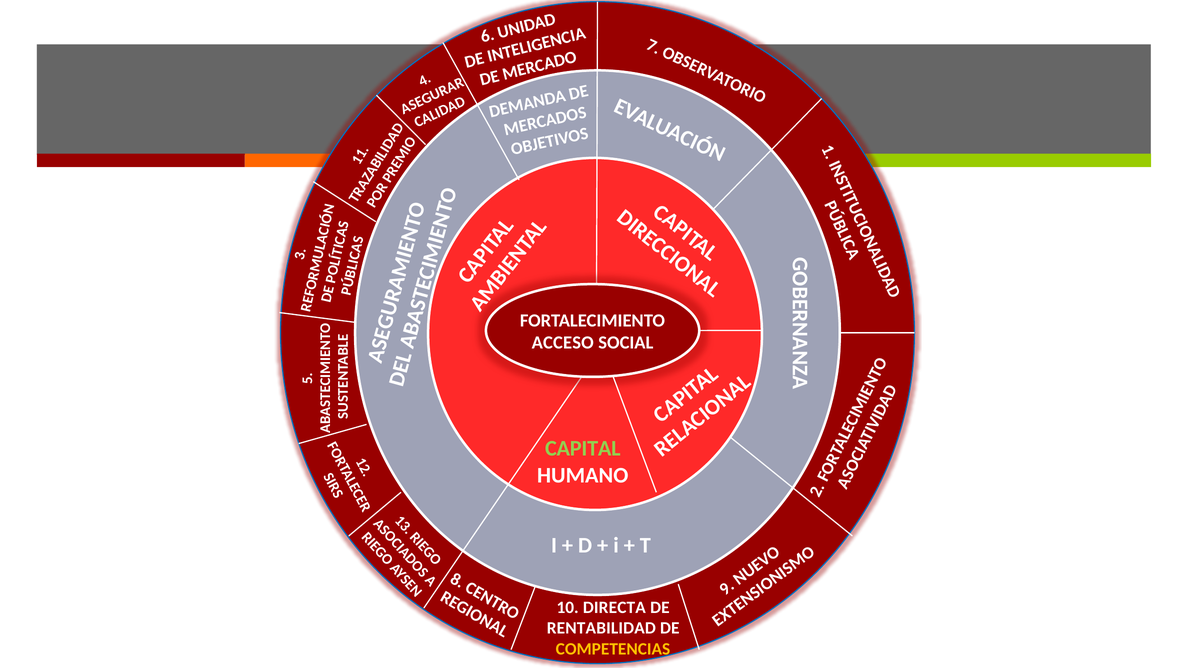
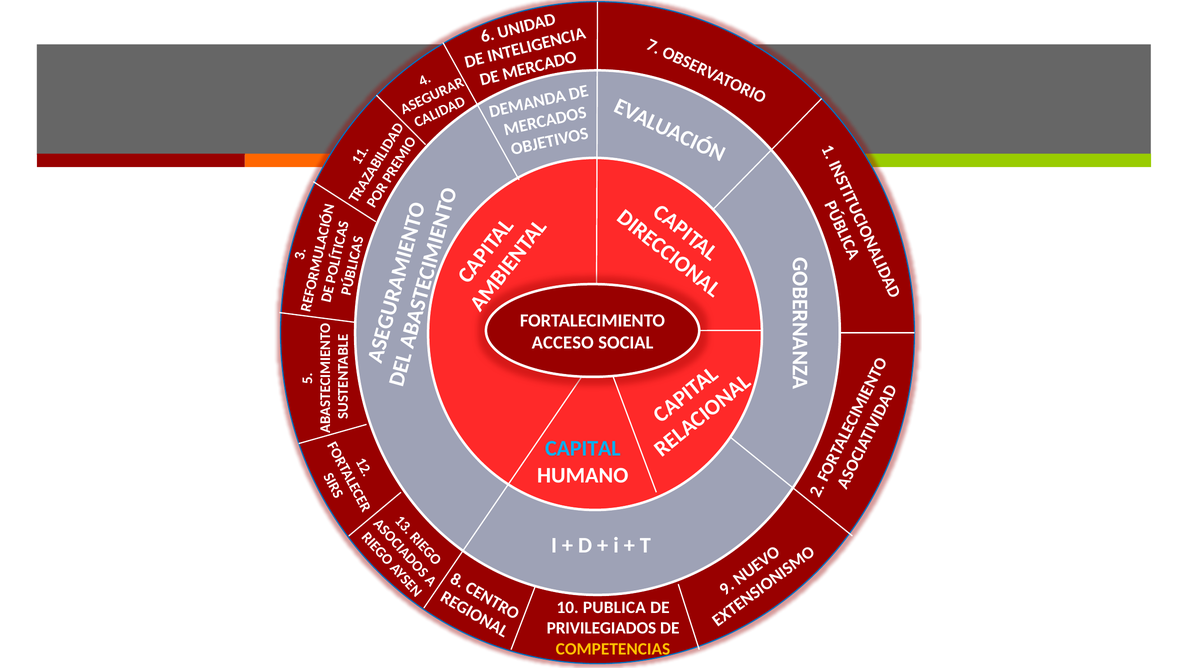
CAPITAL colour: light green -> light blue
DIRECTA: DIRECTA -> PUBLICA
RENTABILIDAD: RENTABILIDAD -> PRIVILEGIADOS
